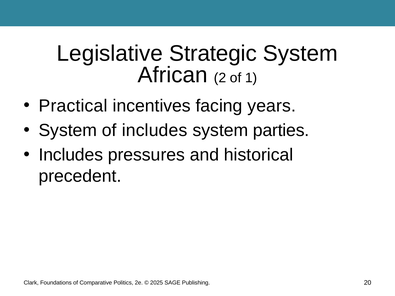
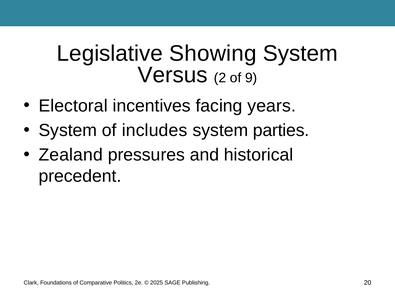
Strategic: Strategic -> Showing
African: African -> Versus
1: 1 -> 9
Practical: Practical -> Electoral
Includes at (71, 155): Includes -> Zealand
